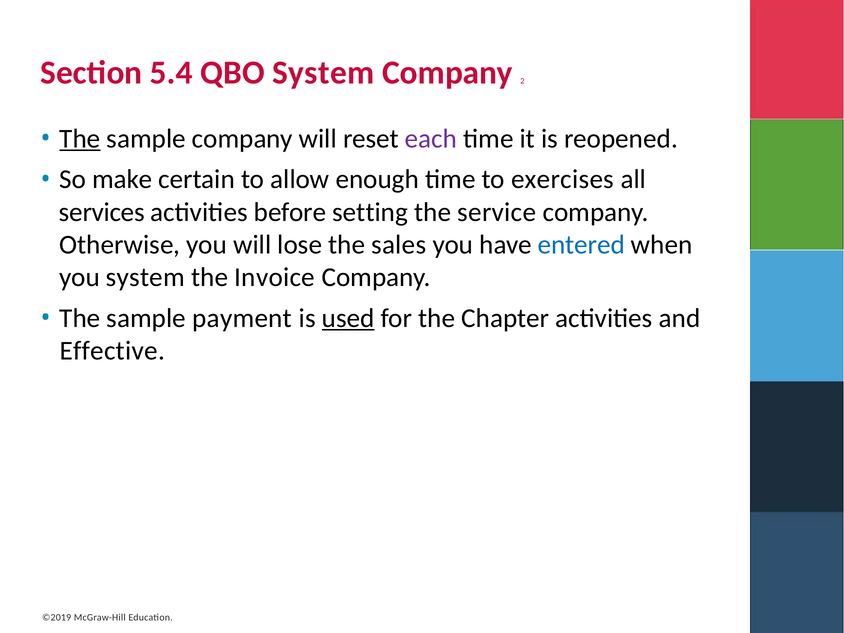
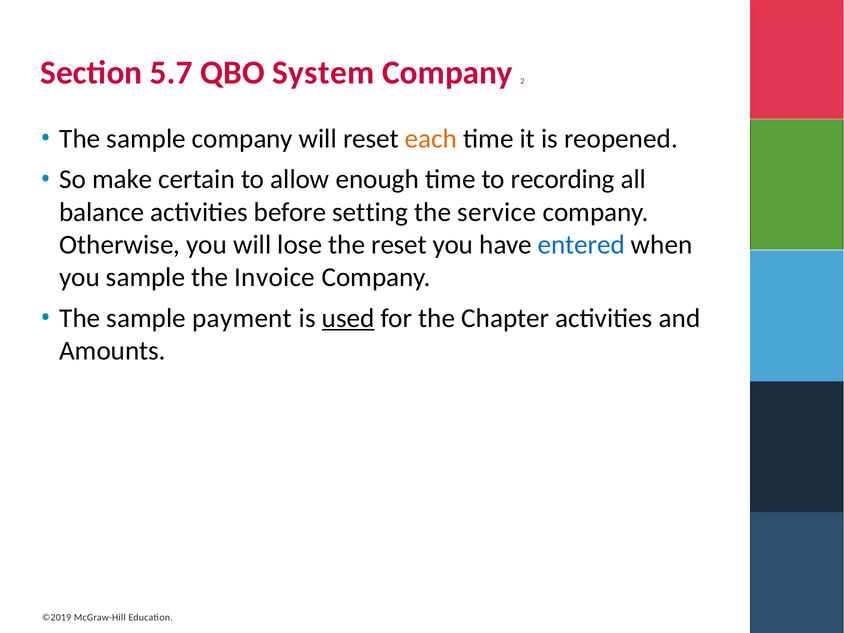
5.4: 5.4 -> 5.7
The at (80, 139) underline: present -> none
each colour: purple -> orange
exercises: exercises -> recording
services: services -> balance
the sales: sales -> reset
you system: system -> sample
Effective: Effective -> Amounts
